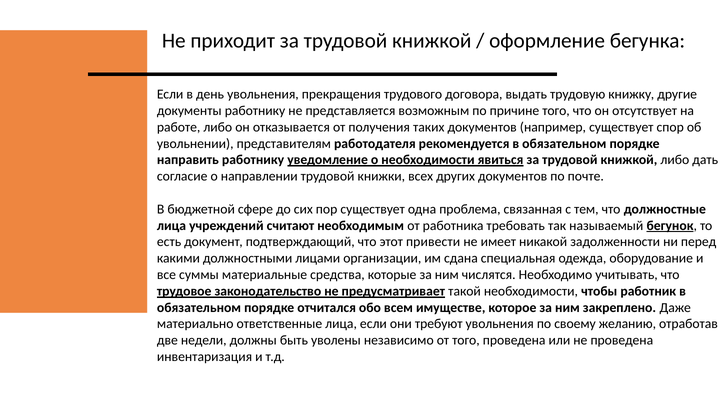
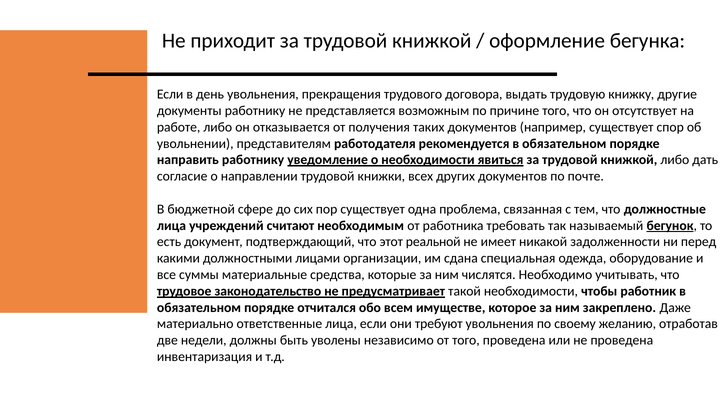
привести: привести -> реальной
